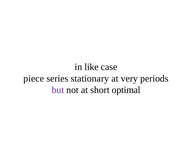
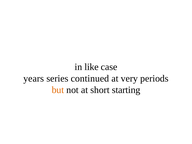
piece: piece -> years
stationary: stationary -> continued
but colour: purple -> orange
optimal: optimal -> starting
